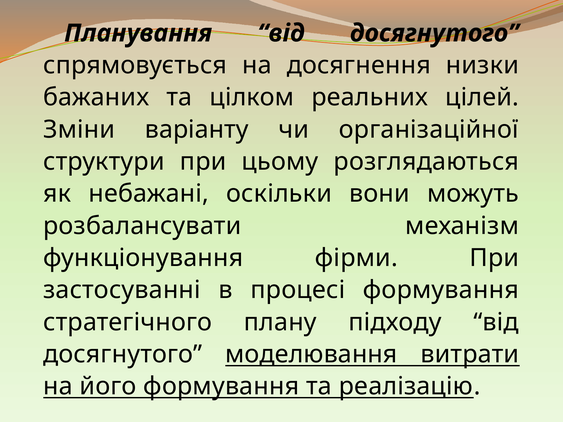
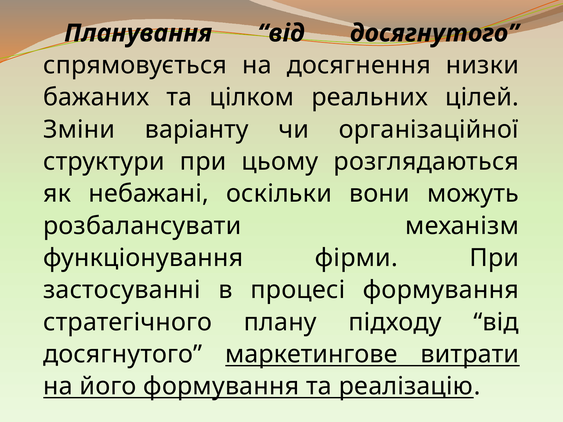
моделювання: моделювання -> маркетингове
